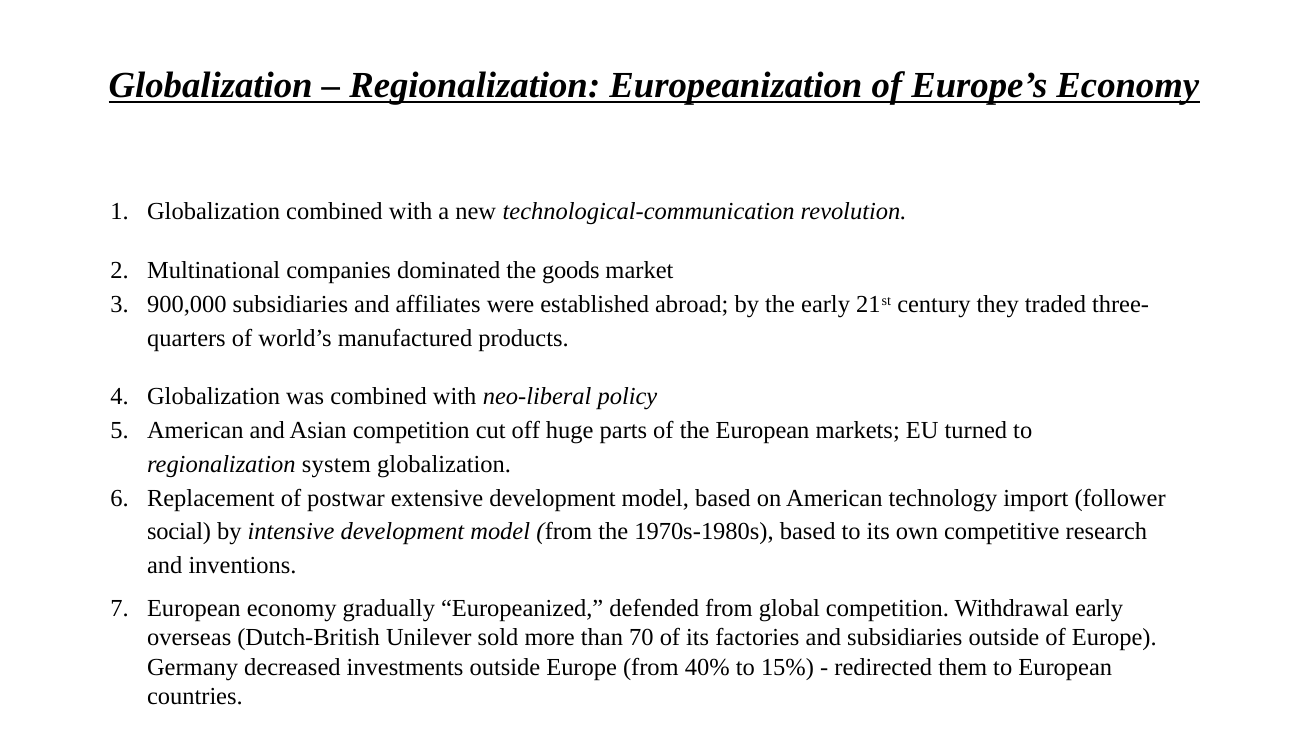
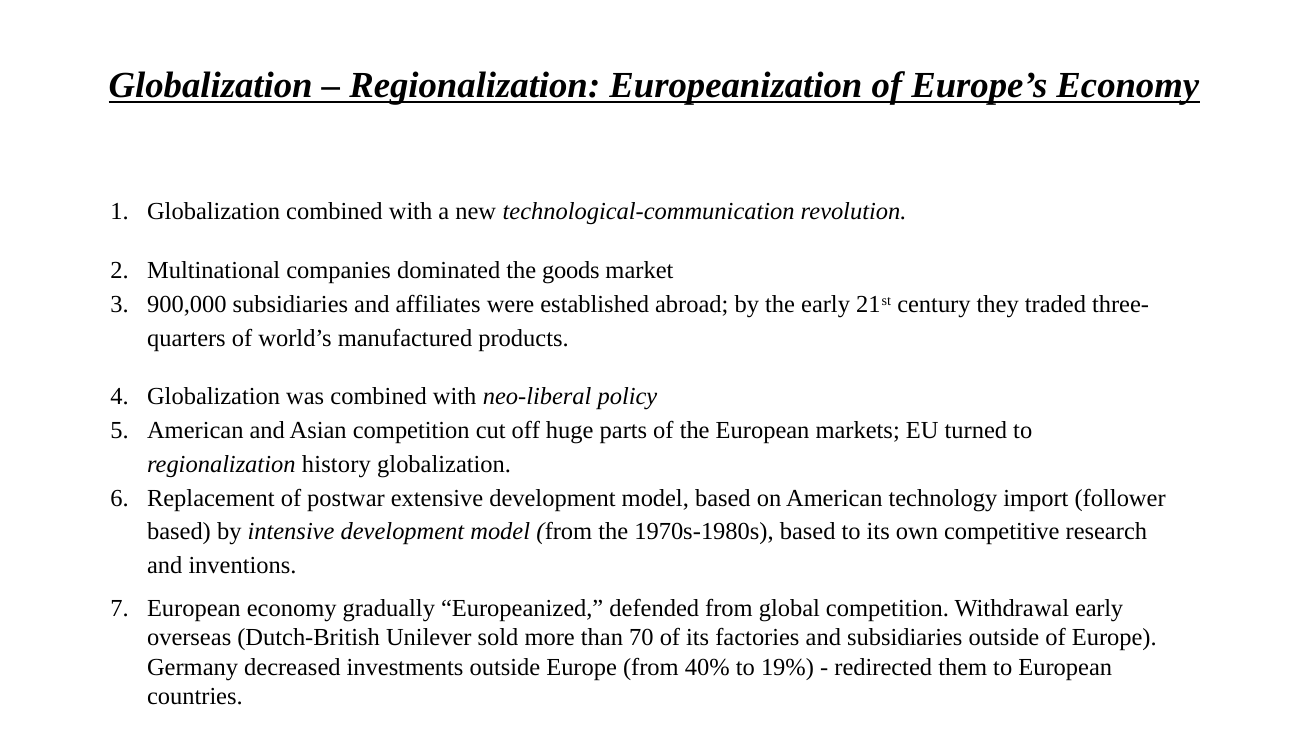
system: system -> history
social at (179, 532): social -> based
15%: 15% -> 19%
